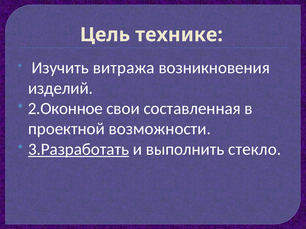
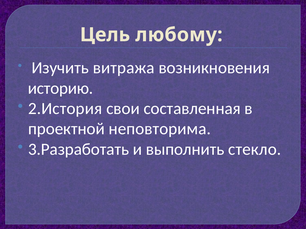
технике: технике -> любому
изделий: изделий -> историю
2.Оконное: 2.Оконное -> 2.История
возможности: возможности -> неповторима
3.Разработать underline: present -> none
